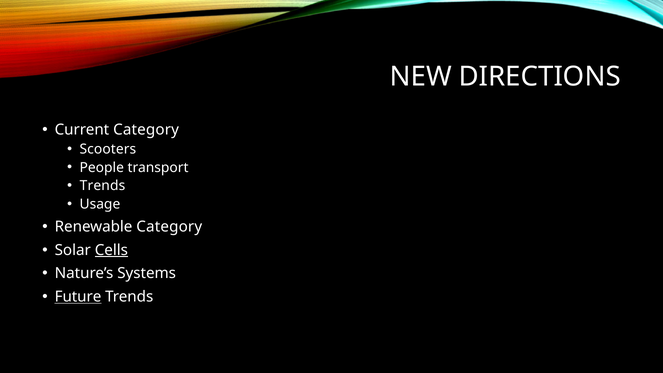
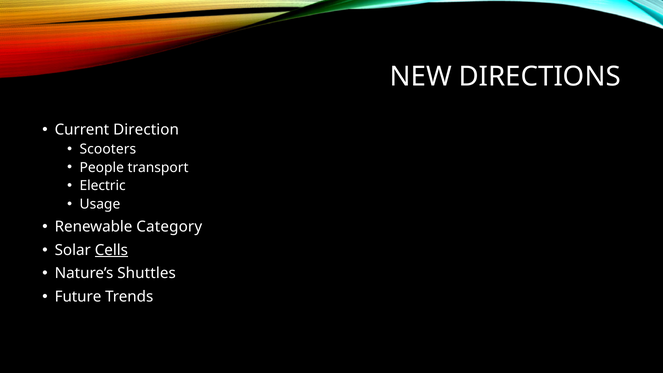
Current Category: Category -> Direction
Trends at (102, 186): Trends -> Electric
Systems: Systems -> Shuttles
Future underline: present -> none
